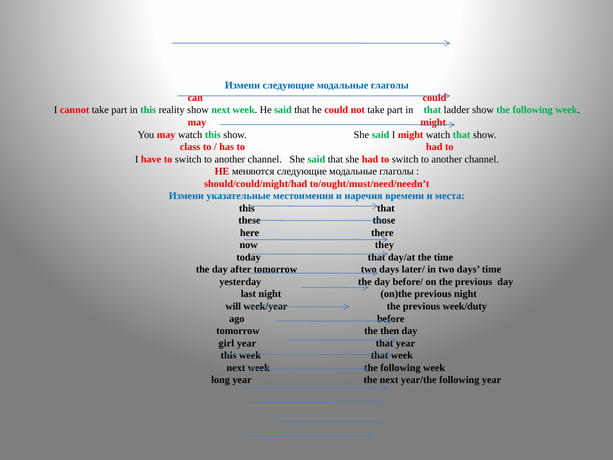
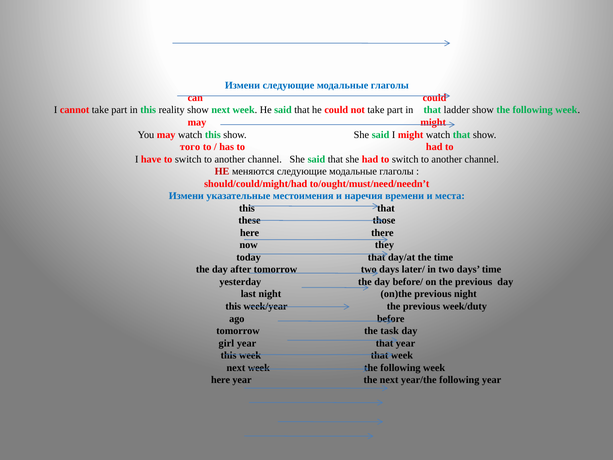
class: class -> того
will at (233, 306): will -> this
then: then -> task
long at (221, 380): long -> here
